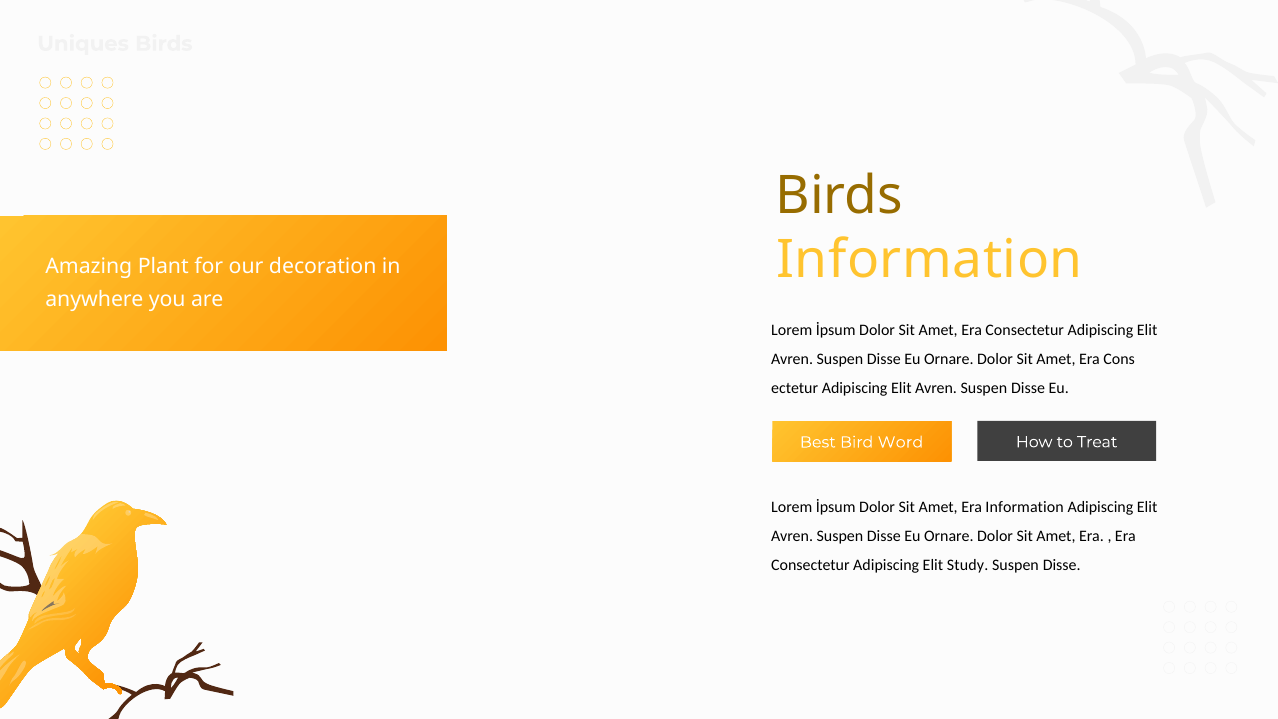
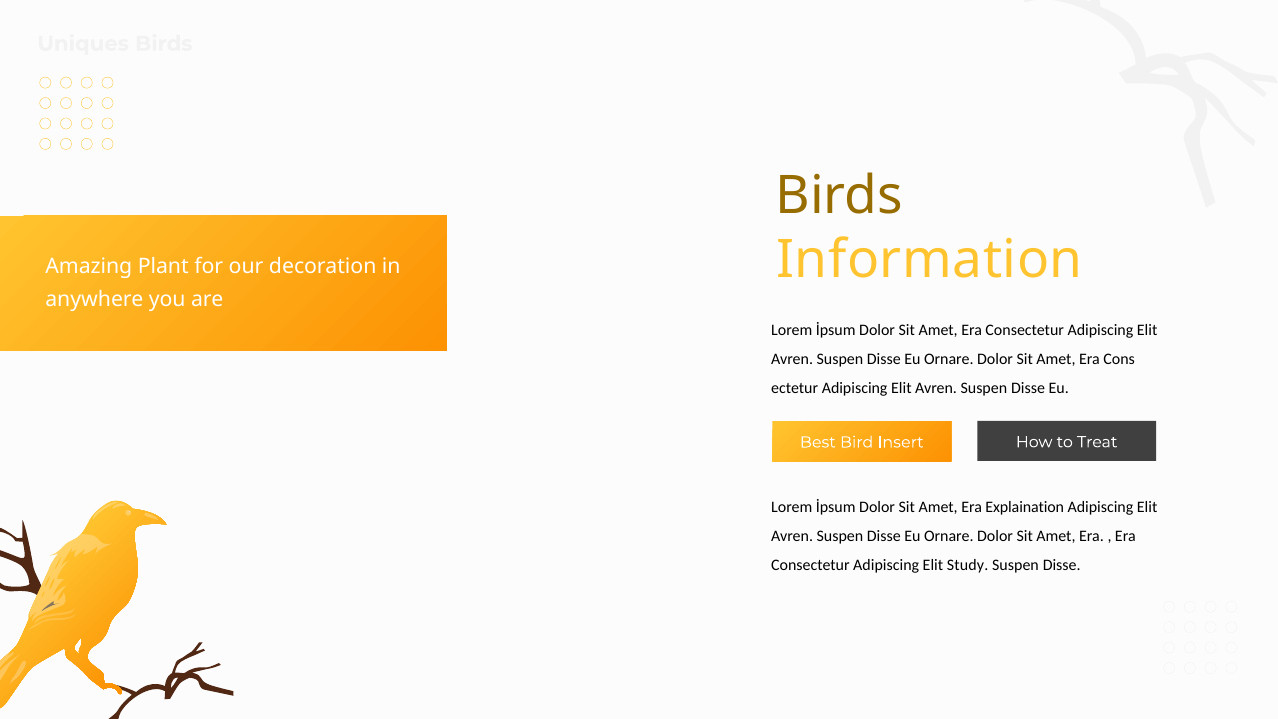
Word: Word -> Insert
Era Information: Information -> Explaination
